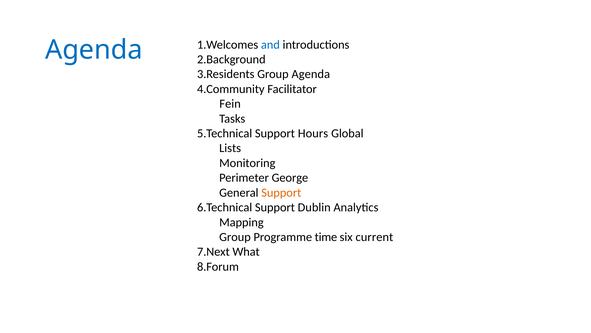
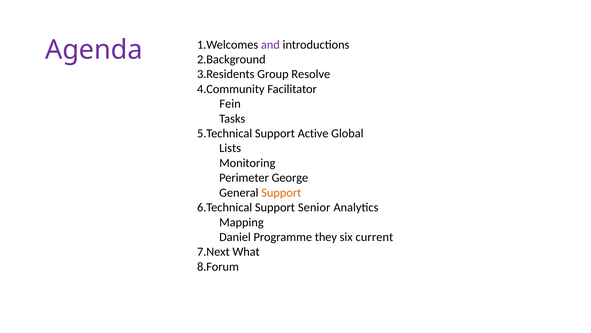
Agenda at (94, 50) colour: blue -> purple
and colour: blue -> purple
Group Agenda: Agenda -> Resolve
Hours: Hours -> Active
Dublin: Dublin -> Senior
Group at (235, 237): Group -> Daniel
time: time -> they
